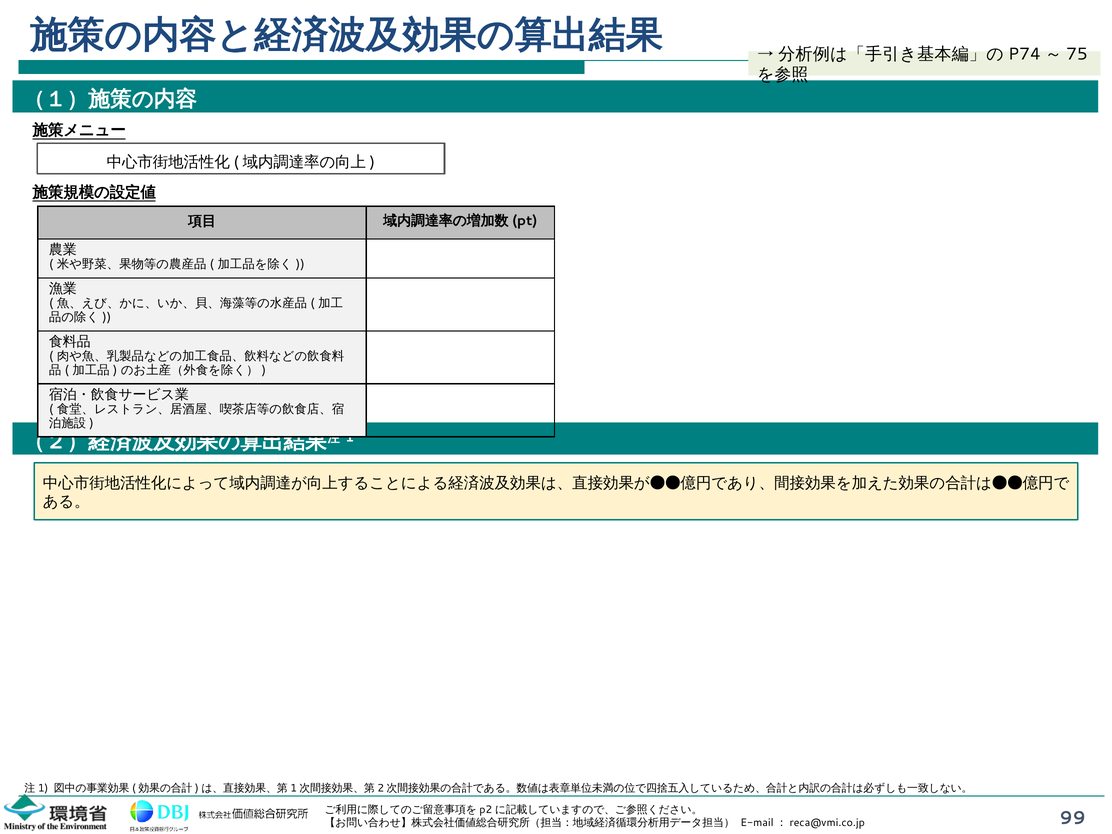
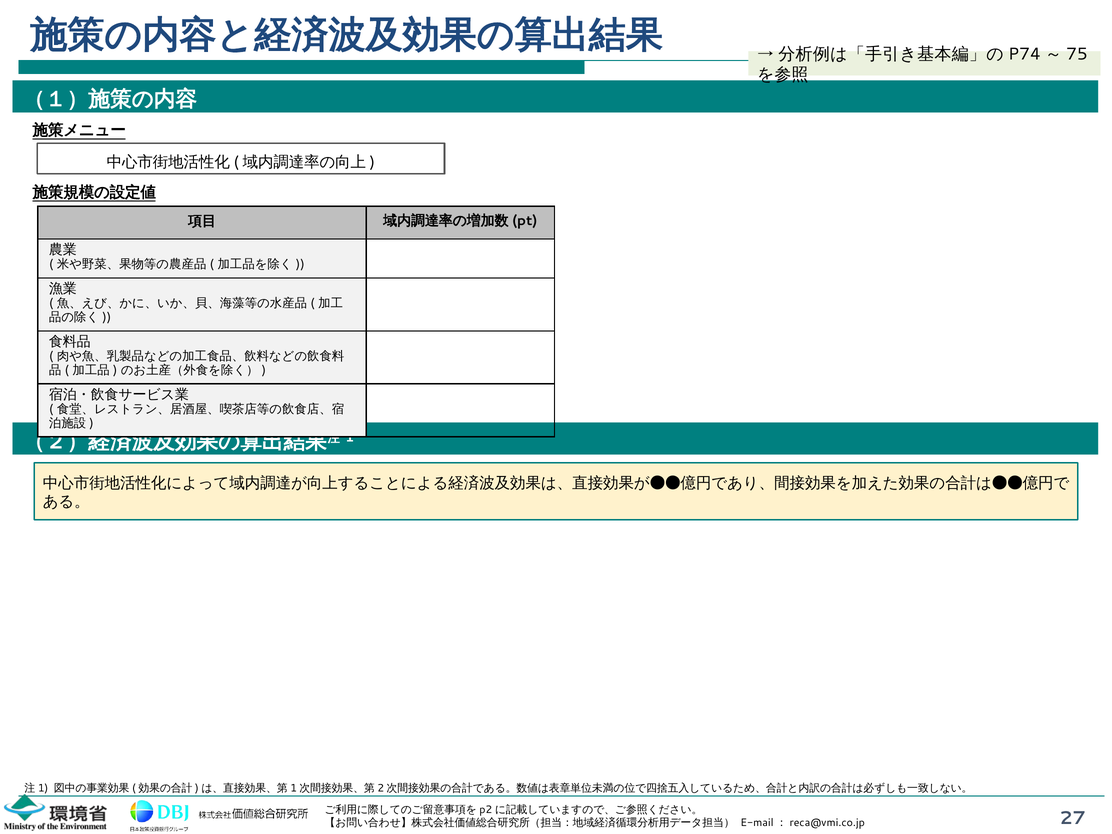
99: 99 -> 27
